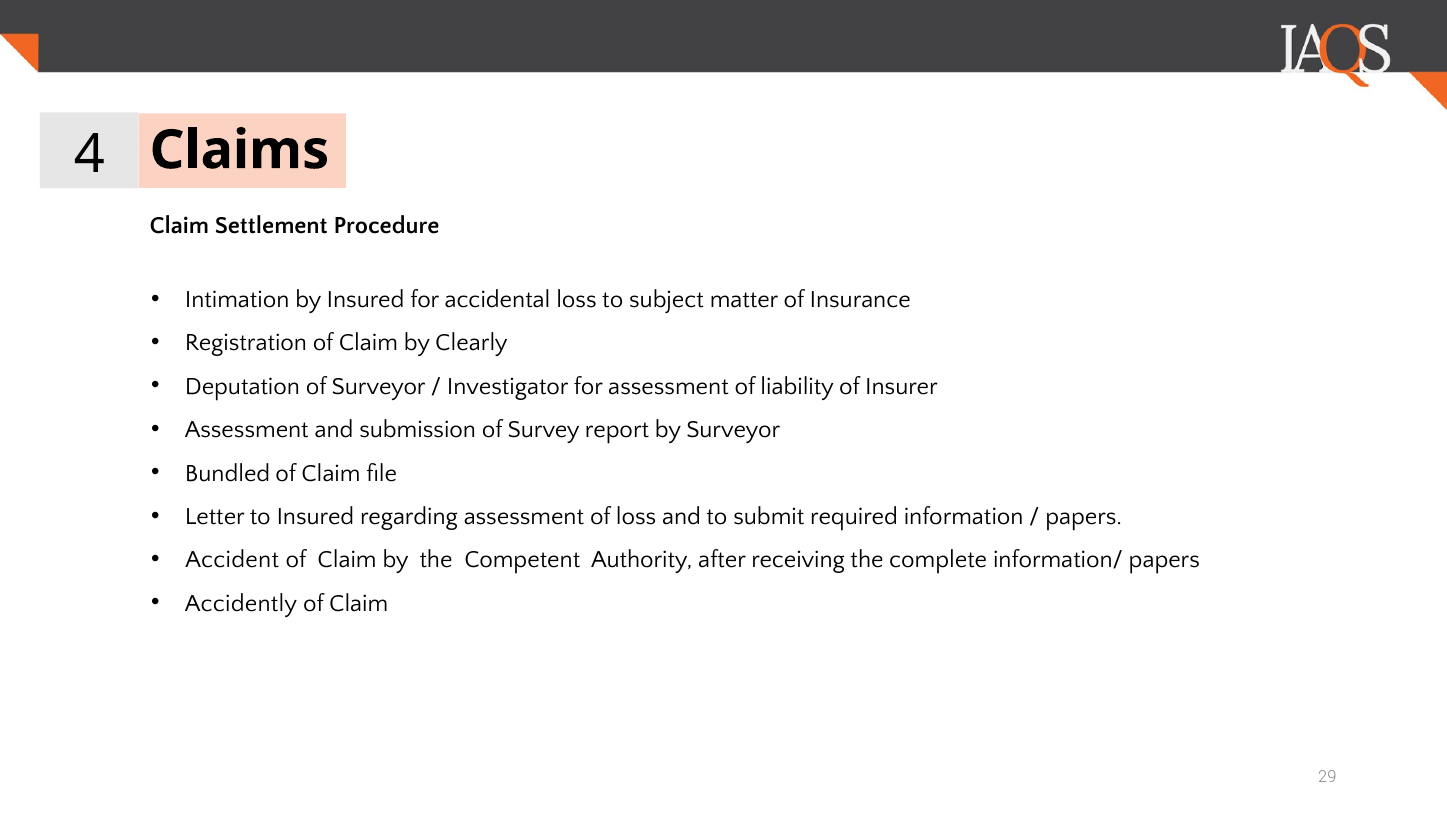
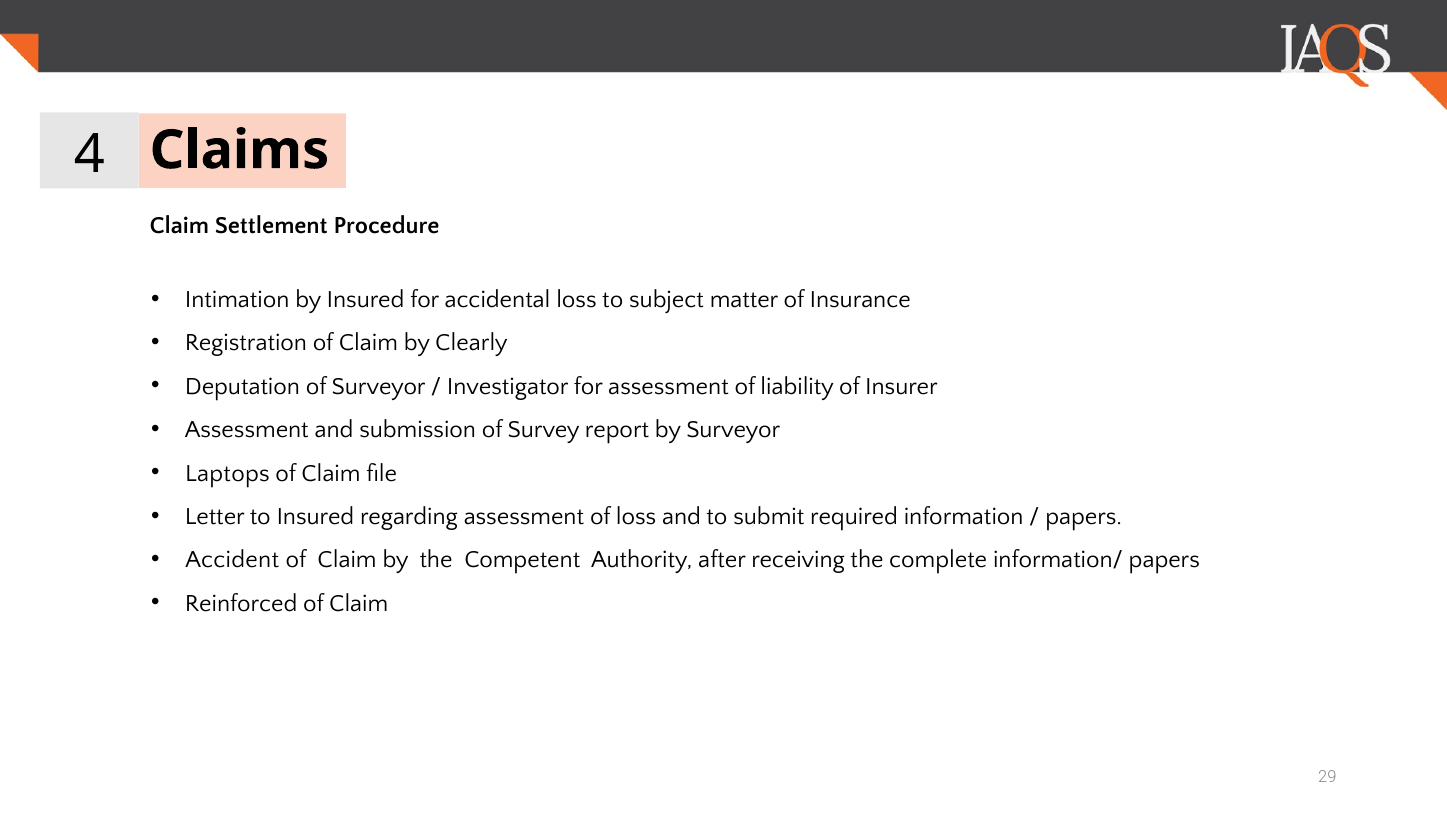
Bundled: Bundled -> Laptops
Accidently: Accidently -> Reinforced
